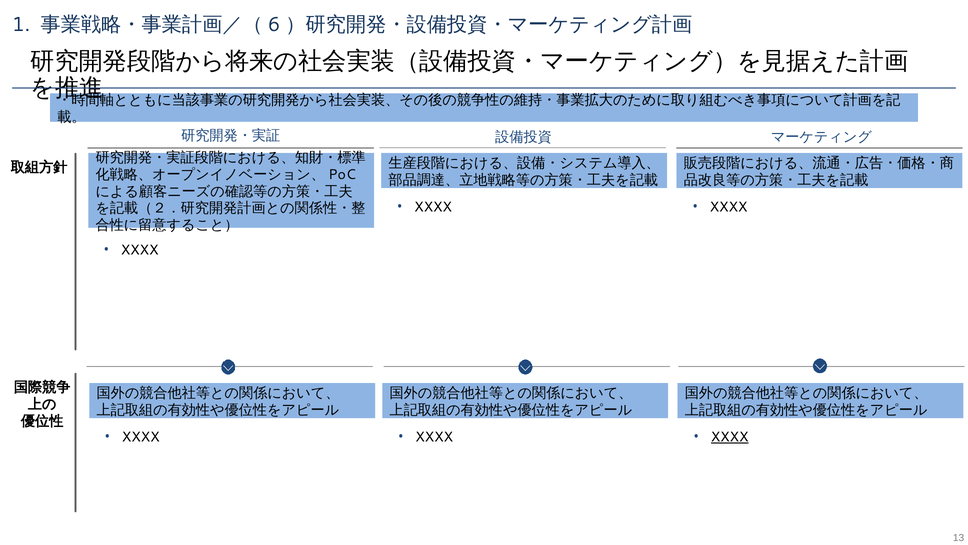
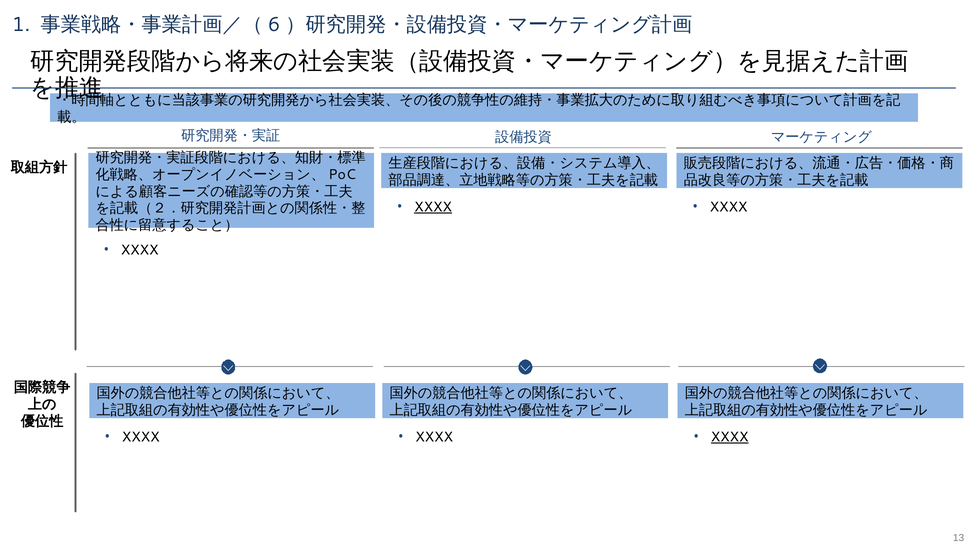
XXXX at (433, 207) underline: none -> present
